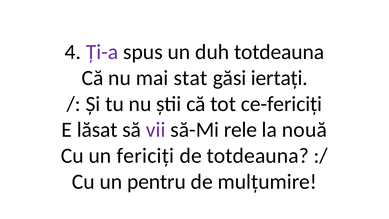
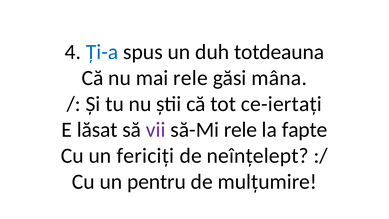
Ți-a colour: purple -> blue
mai stat: stat -> rele
iertați: iertați -> mâna
ce-fericiți: ce-fericiți -> ce-iertați
nouă: nouă -> fapte
de totdeauna: totdeauna -> neînțelept
